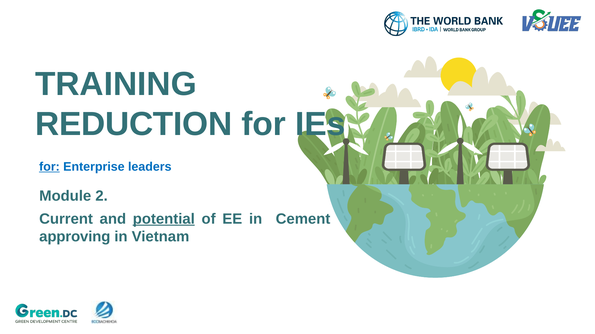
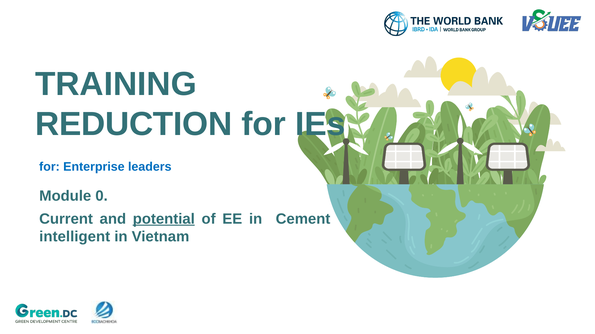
for at (49, 167) underline: present -> none
2: 2 -> 0
approving: approving -> intelligent
